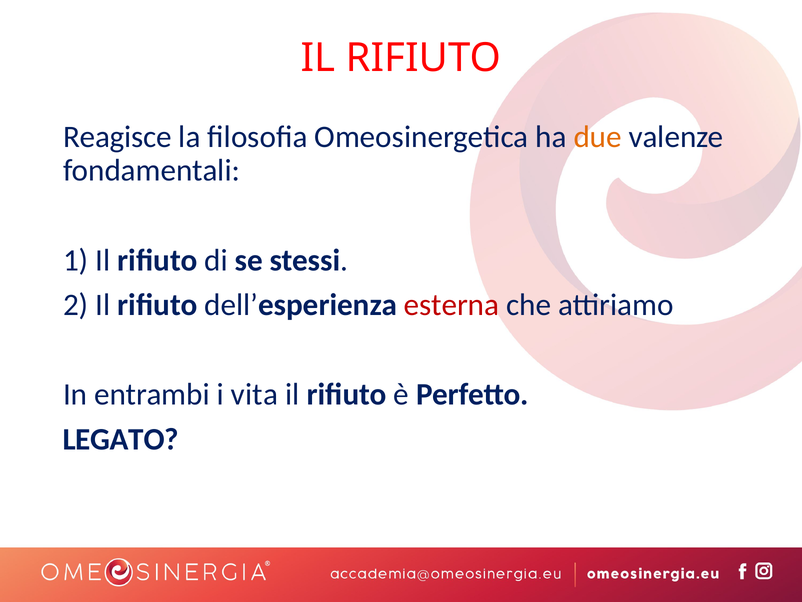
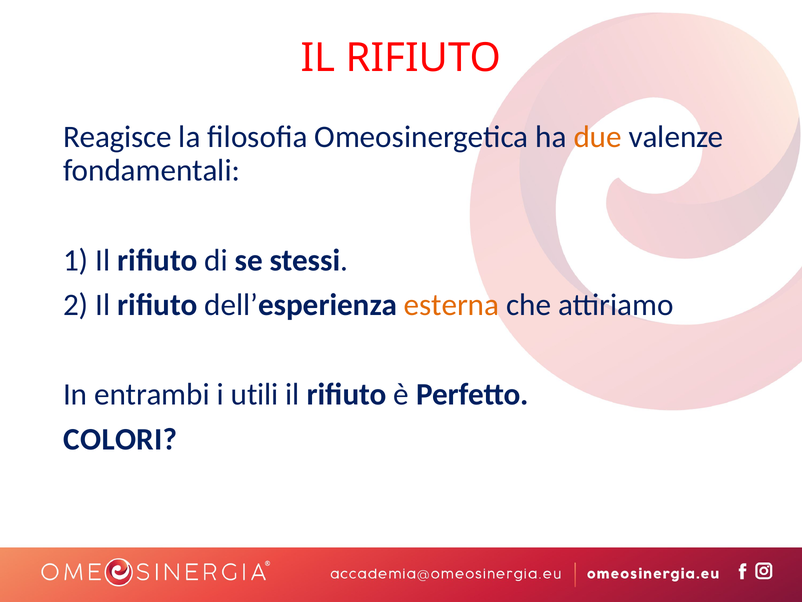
esterna colour: red -> orange
vita: vita -> utili
LEGATO: LEGATO -> COLORI
